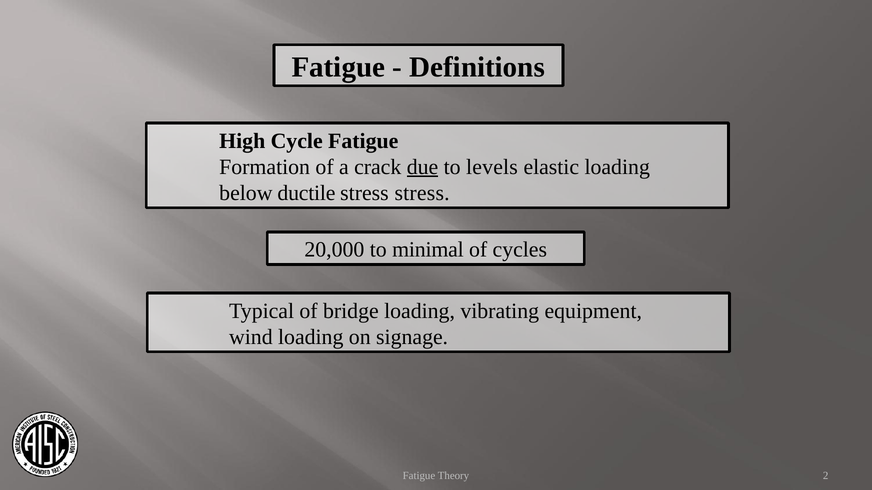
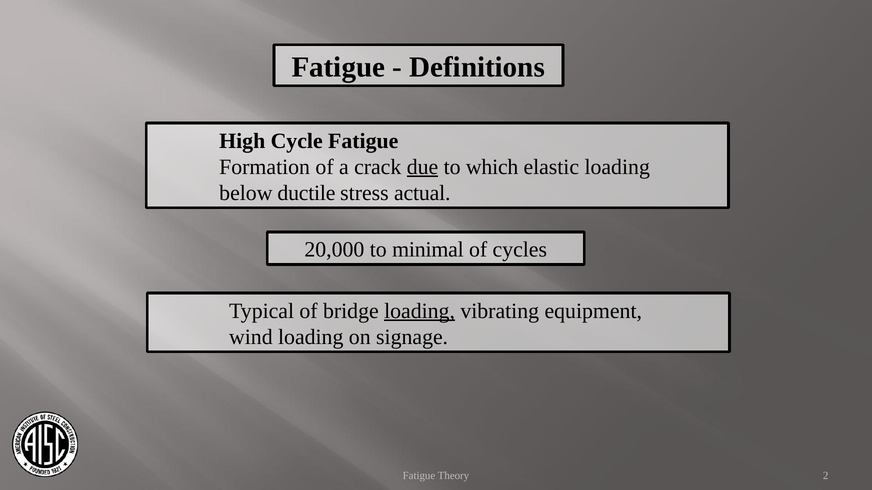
levels: levels -> which
stress stress: stress -> actual
loading at (420, 311) underline: none -> present
